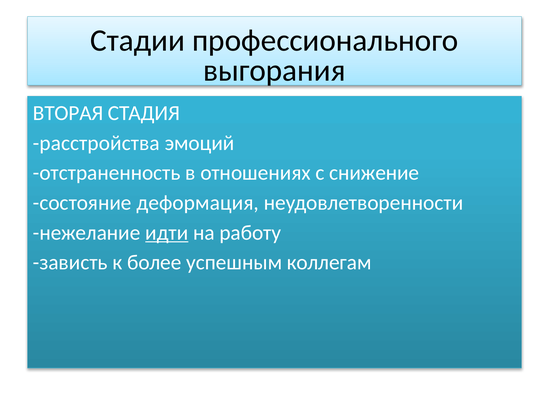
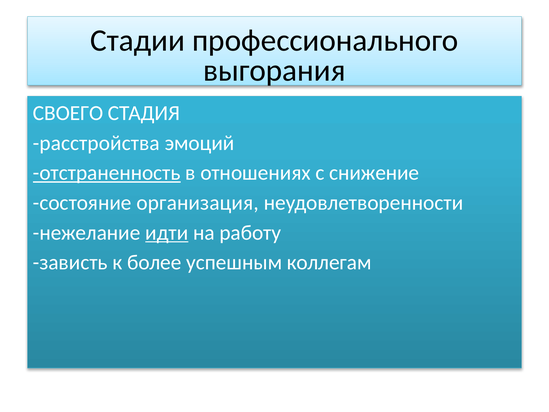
ВТОРАЯ: ВТОРАЯ -> СВОЕГО
отстраненность underline: none -> present
деформация: деформация -> организация
